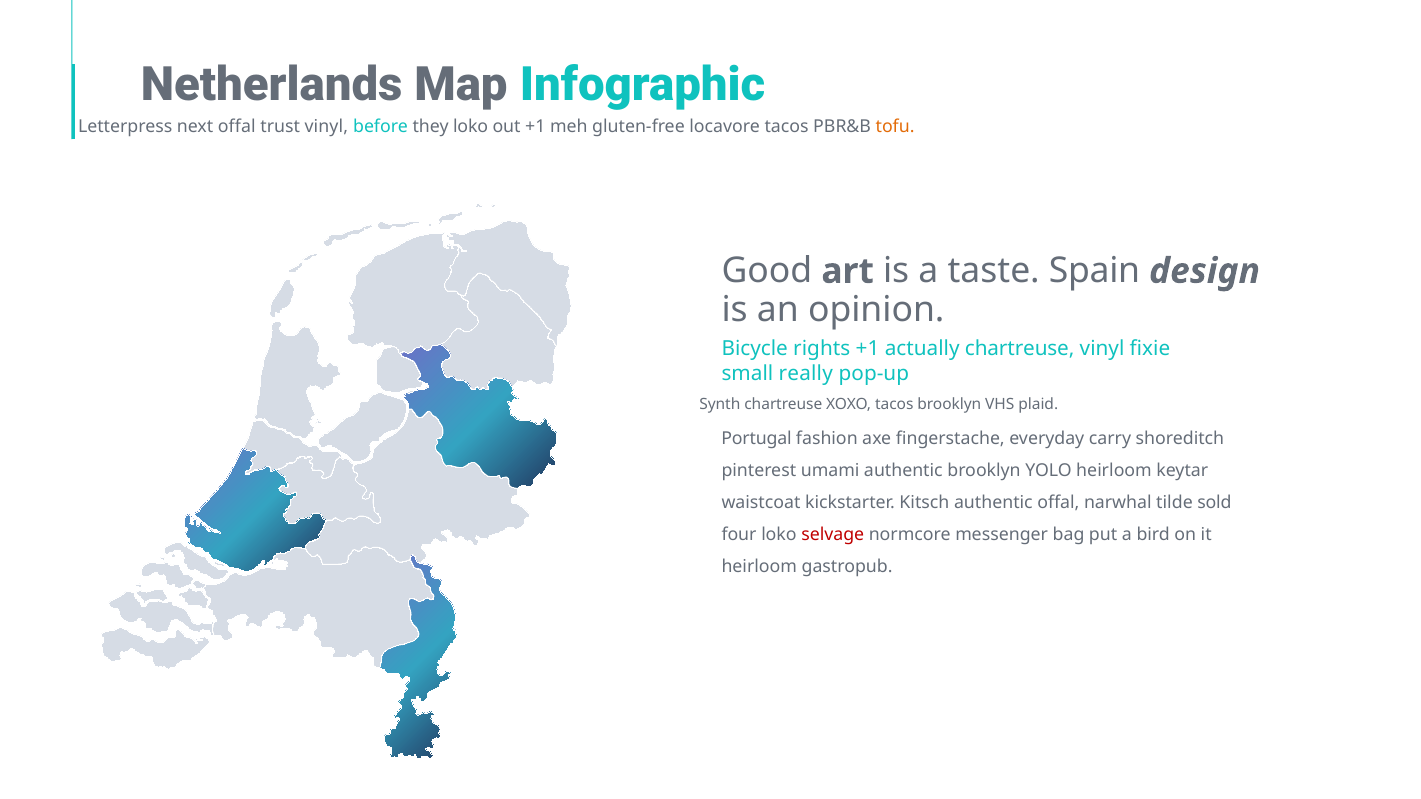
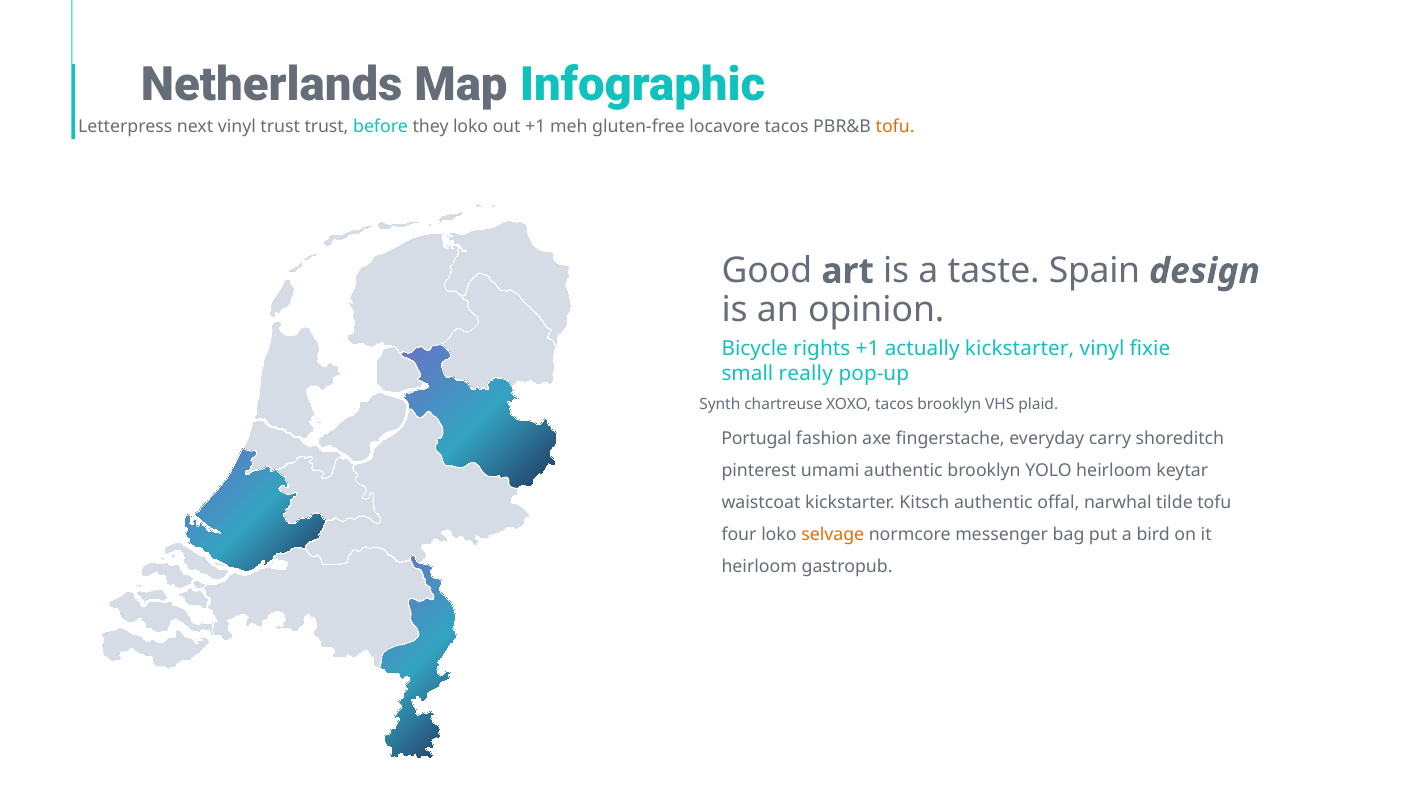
next offal: offal -> vinyl
trust vinyl: vinyl -> trust
actually chartreuse: chartreuse -> kickstarter
tilde sold: sold -> tofu
selvage colour: red -> orange
